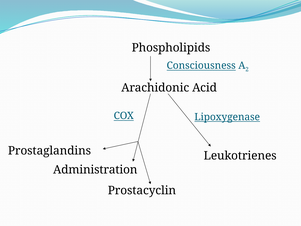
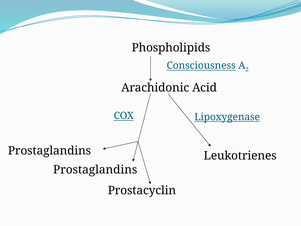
Administration at (95, 169): Administration -> Prostaglandins
